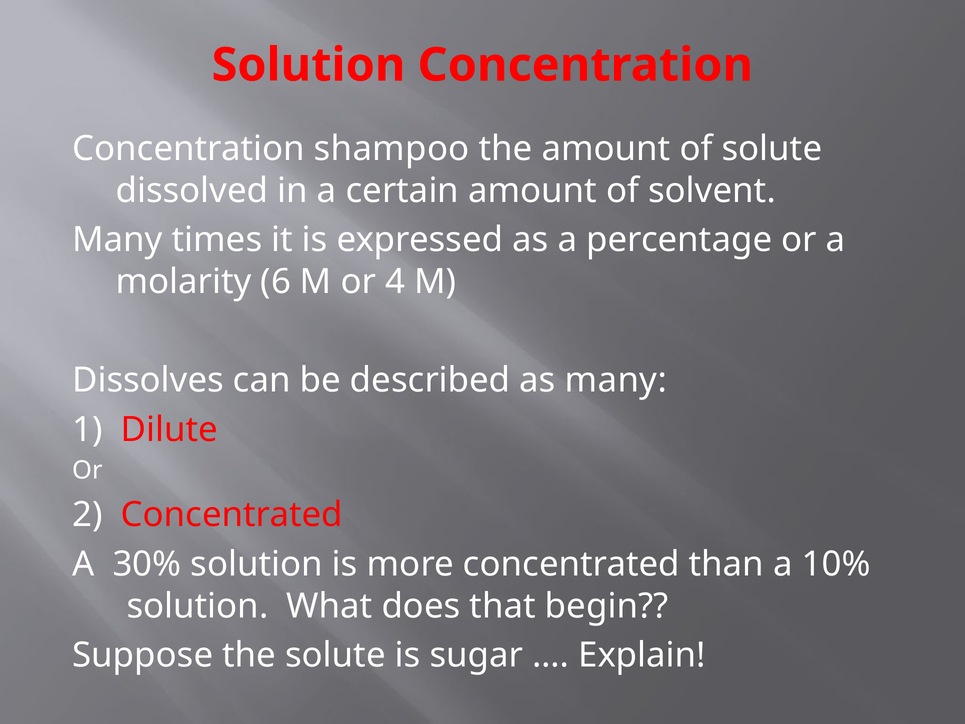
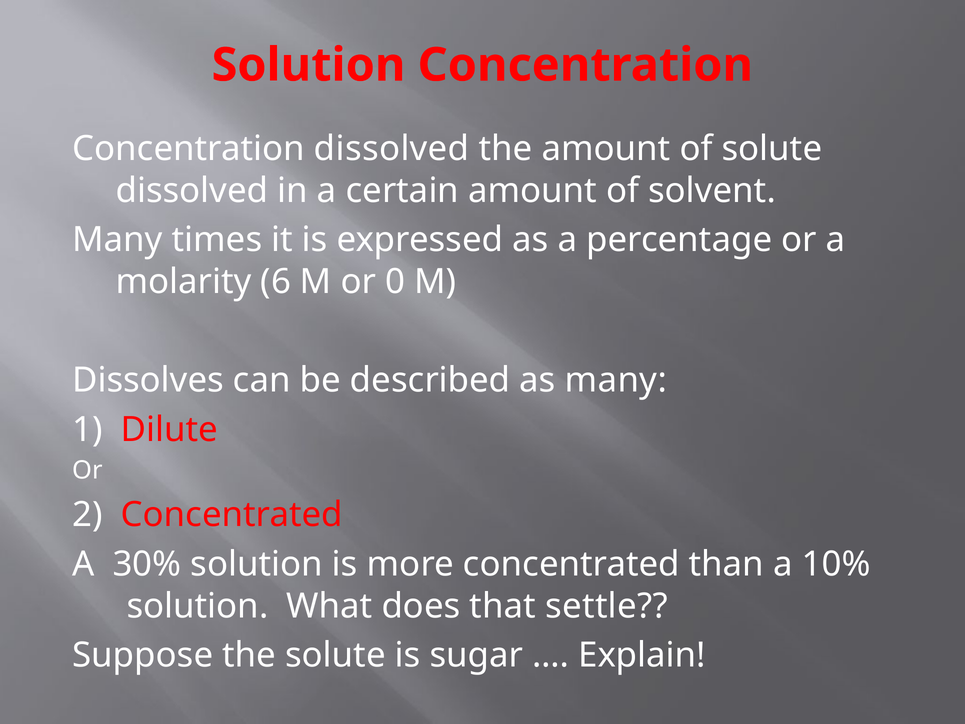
Concentration shampoo: shampoo -> dissolved
4: 4 -> 0
begin: begin -> settle
